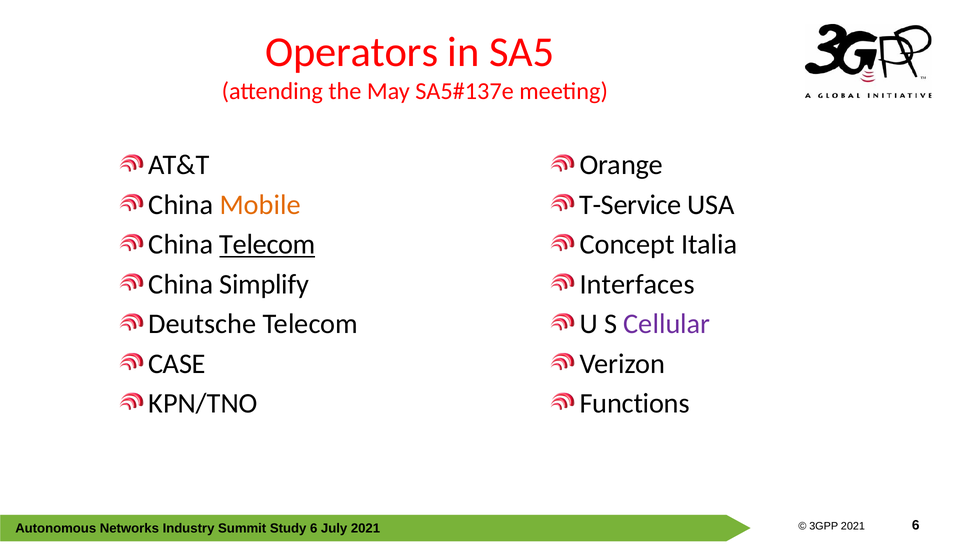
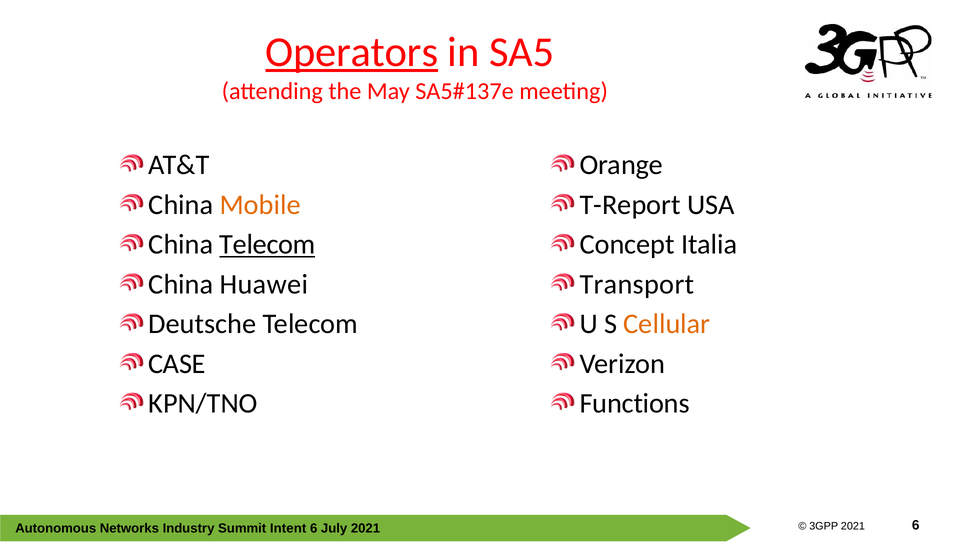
Operators underline: none -> present
T-Service: T-Service -> T-Report
Interfaces: Interfaces -> Transport
Simplify: Simplify -> Huawei
Cellular colour: purple -> orange
Study: Study -> Intent
